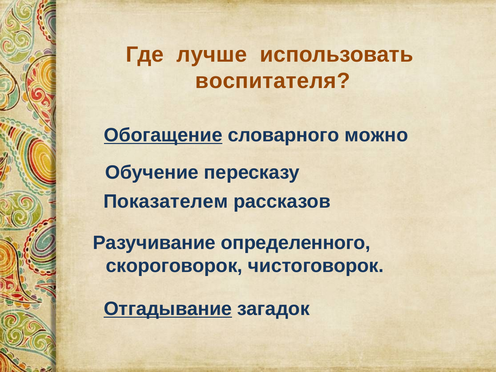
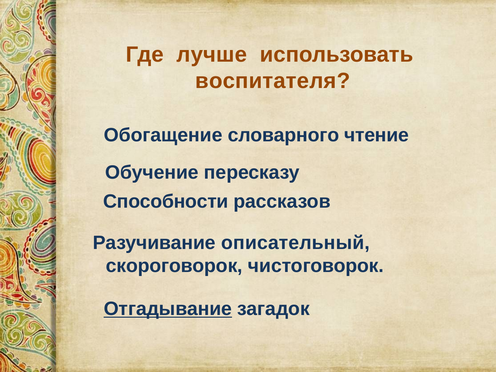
Обогащение underline: present -> none
можно: можно -> чтение
Показателем: Показателем -> Способности
определенного: определенного -> описательный
